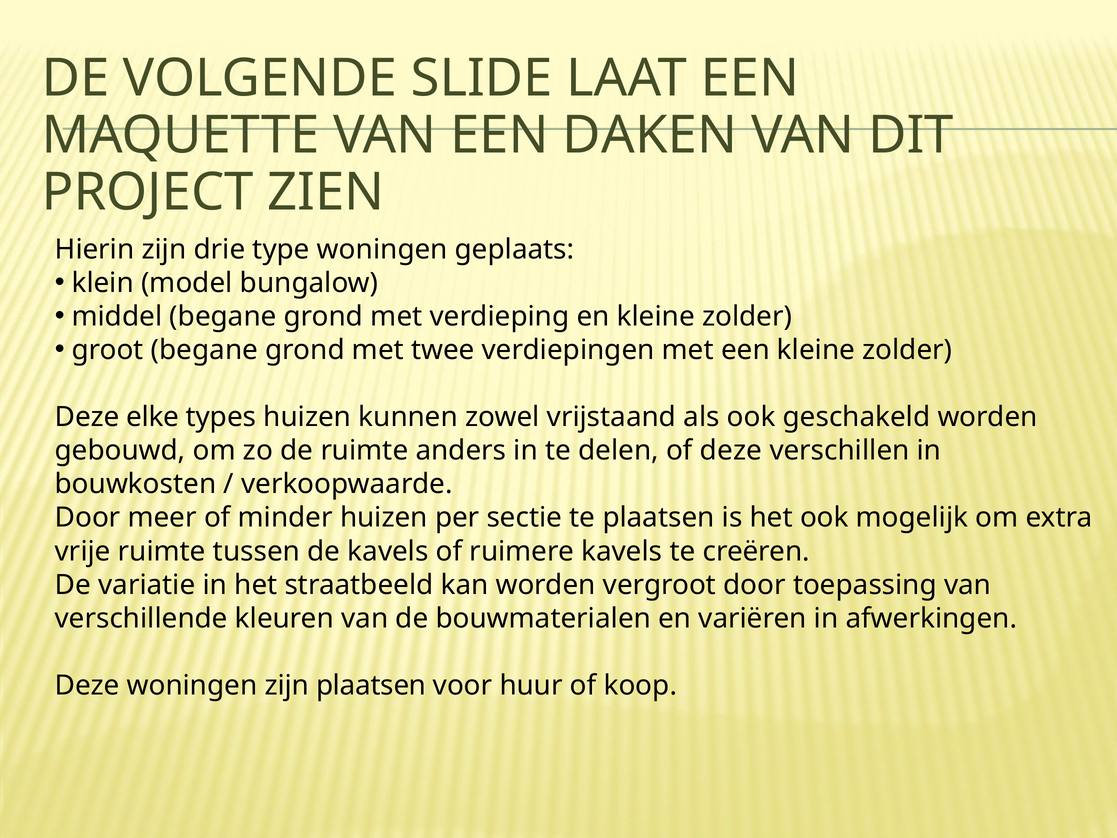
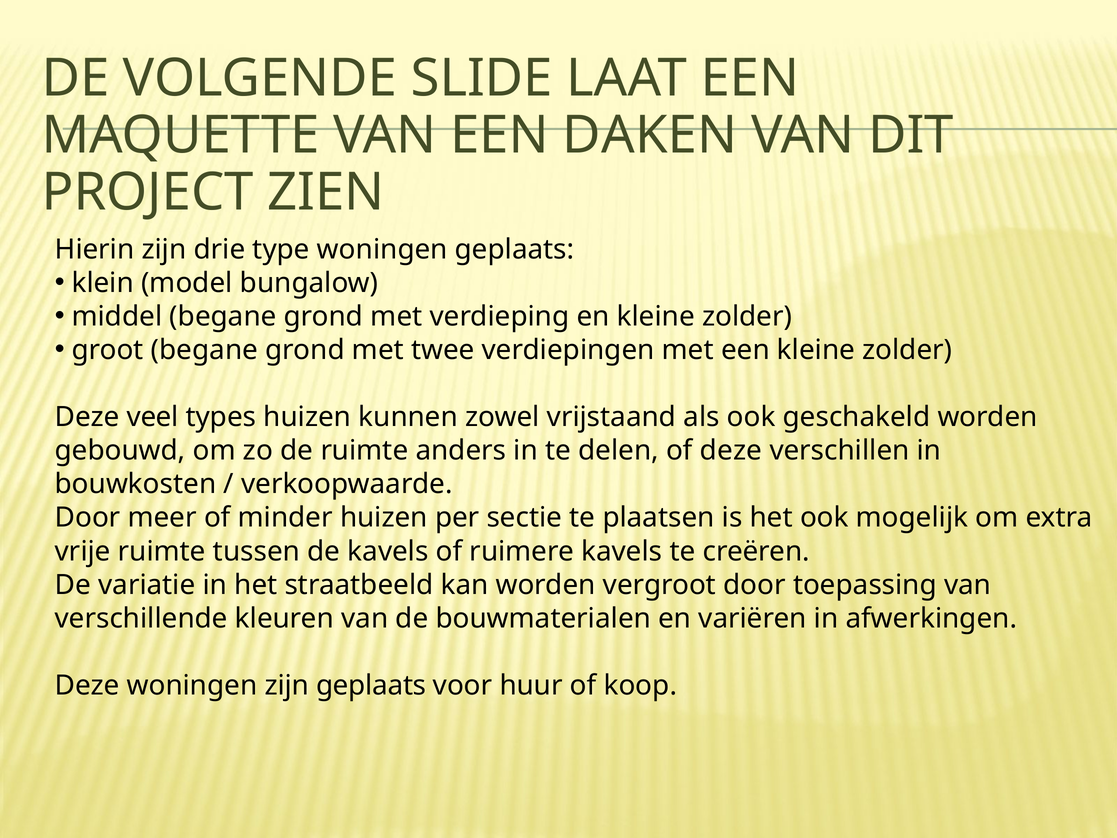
elke: elke -> veel
zijn plaatsen: plaatsen -> geplaats
